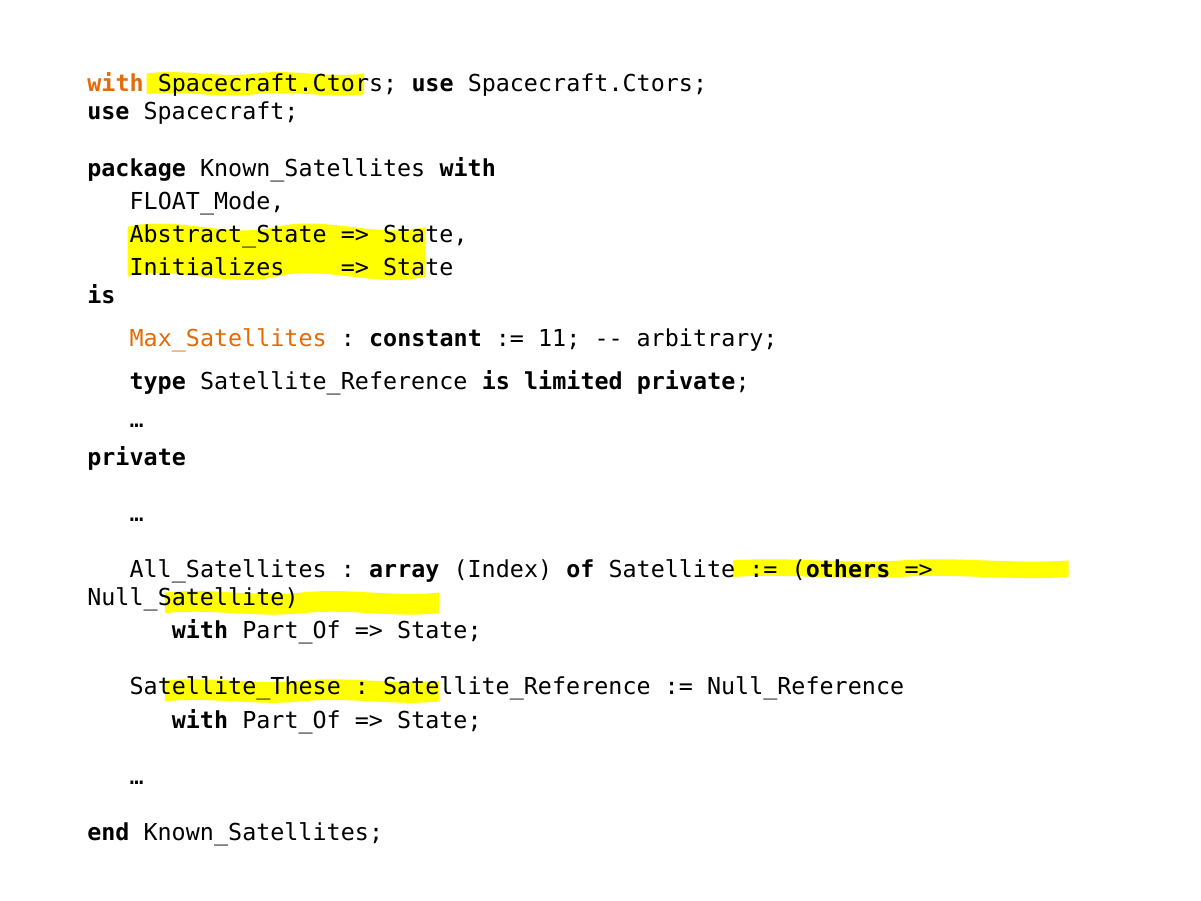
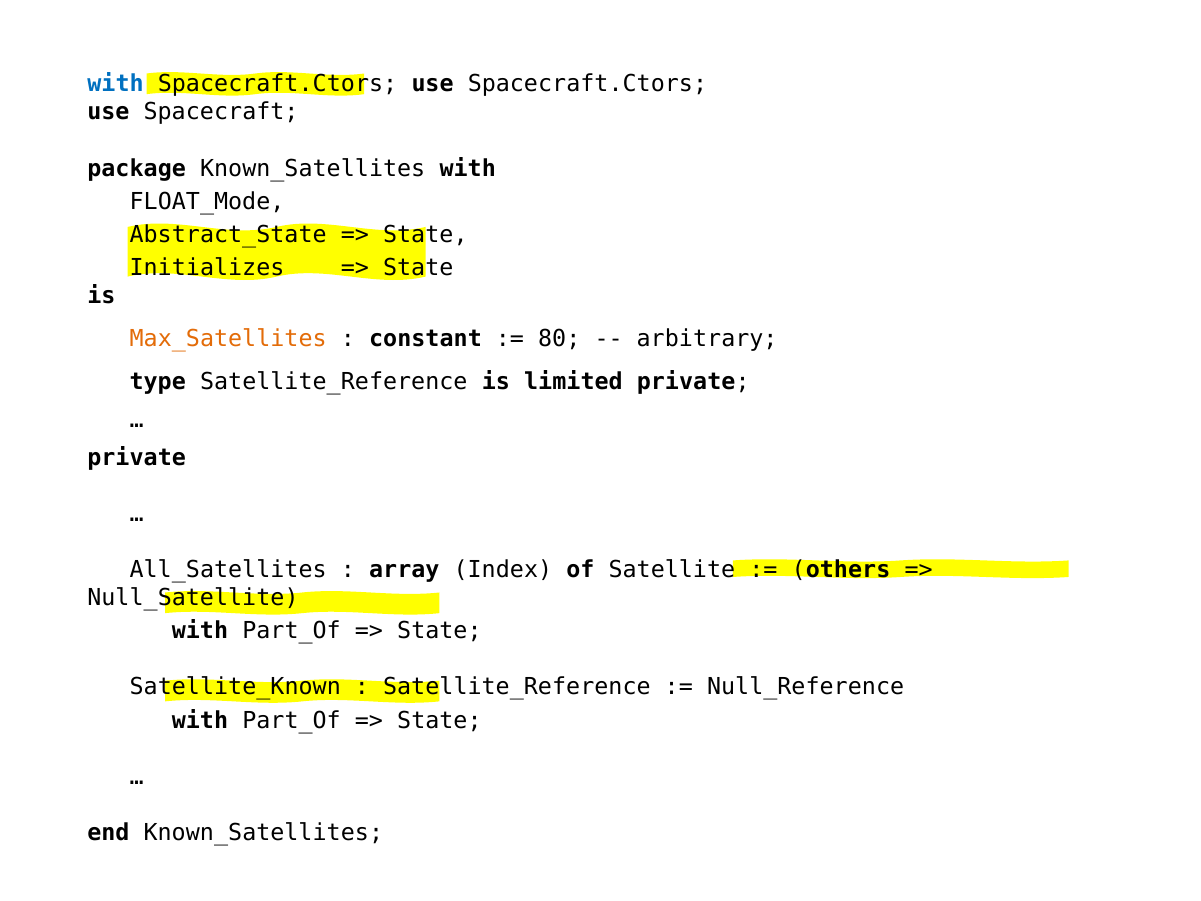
with at (116, 84) colour: orange -> blue
11: 11 -> 80
Satellite_These: Satellite_These -> Satellite_Known
